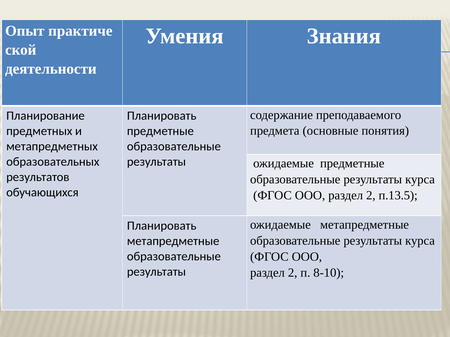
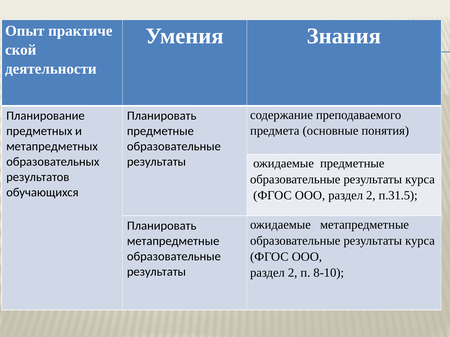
п.13.5: п.13.5 -> п.31.5
